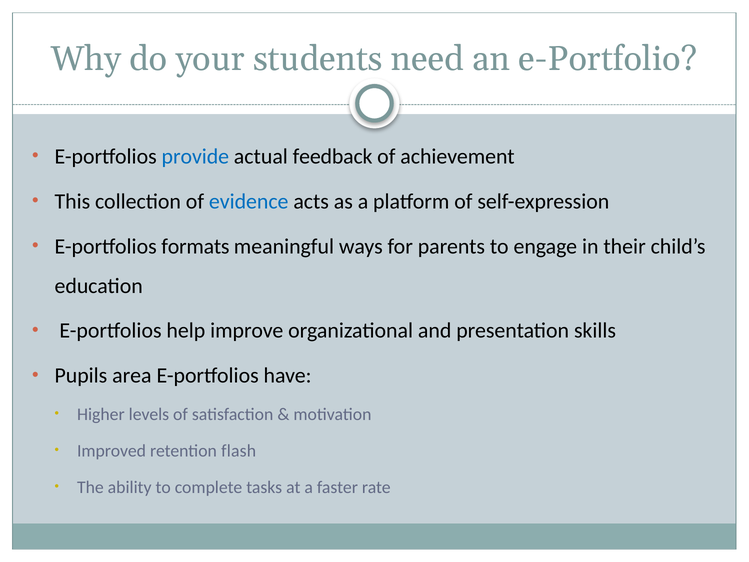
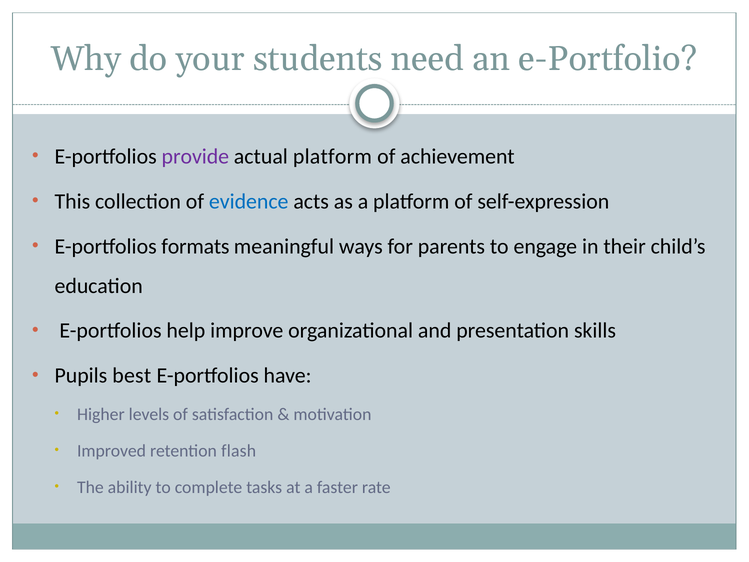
provide colour: blue -> purple
actual feedback: feedback -> platform
area: area -> best
